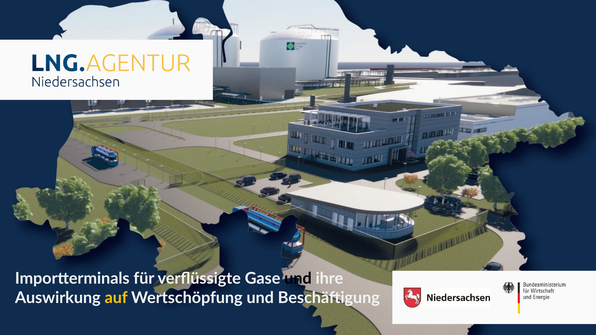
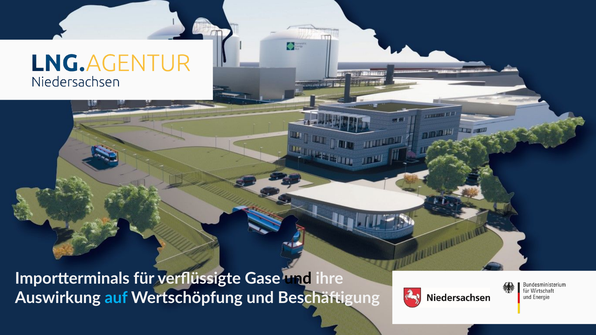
auf colour: yellow -> light blue
